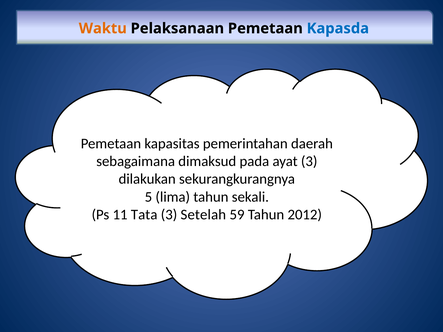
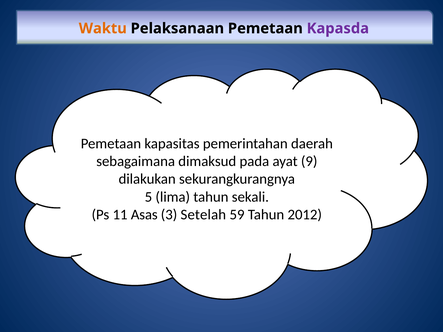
Kapasda colour: blue -> purple
ayat 3: 3 -> 9
Tata: Tata -> Asas
